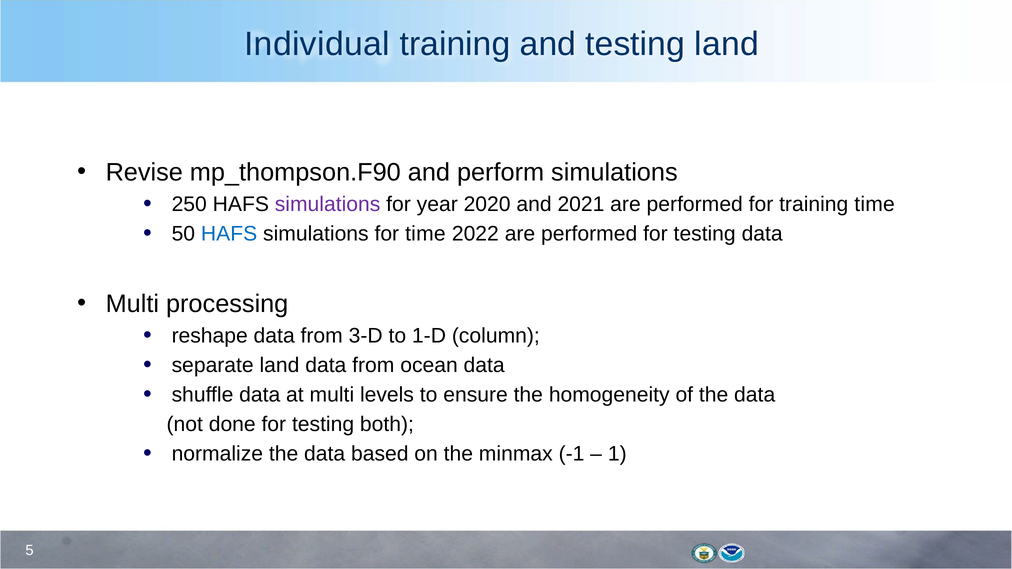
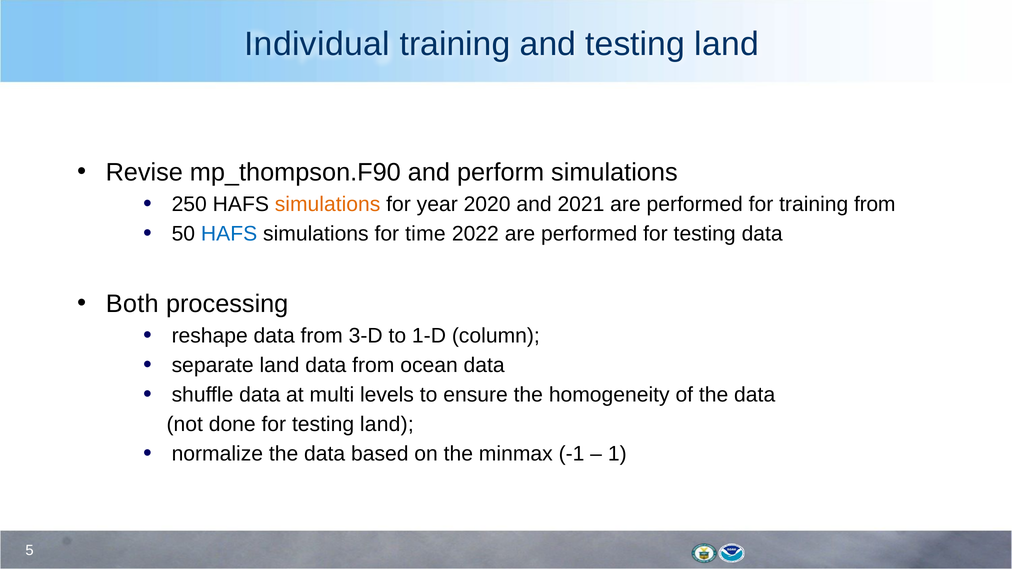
simulations at (328, 204) colour: purple -> orange
training time: time -> from
Multi at (132, 304): Multi -> Both
for testing both: both -> land
